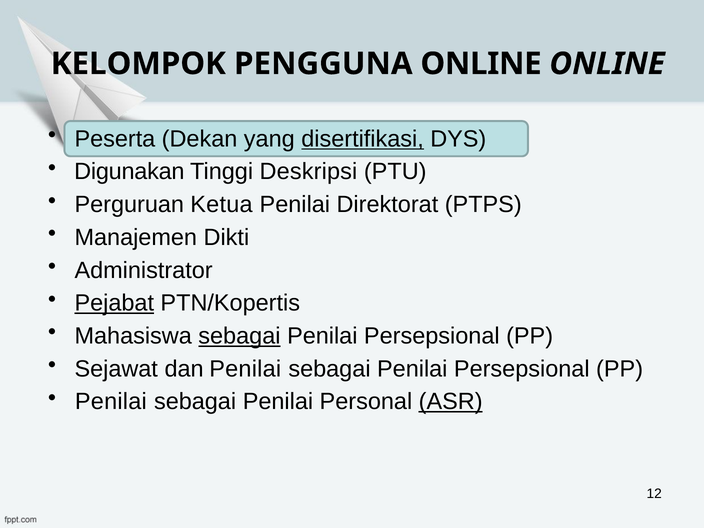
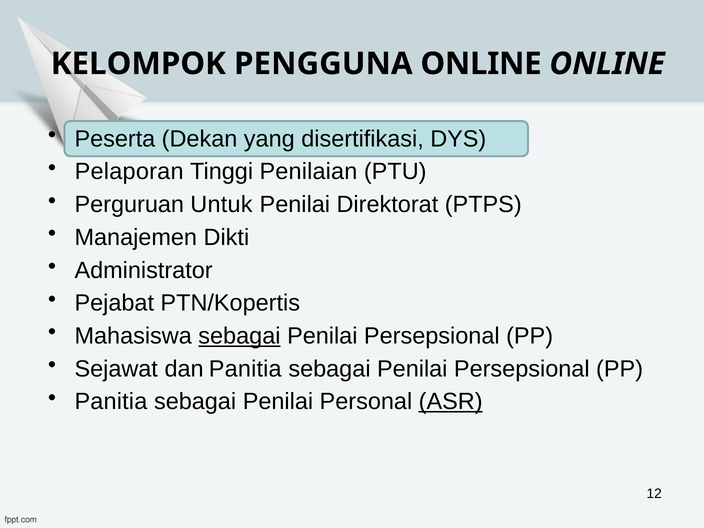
disertifikasi underline: present -> none
Digunakan: Digunakan -> Pelaporan
Deskripsi: Deskripsi -> Penilaian
Ketua: Ketua -> Untuk
Pejabat underline: present -> none
dan Penilai: Penilai -> Panitia
Penilai at (111, 402): Penilai -> Panitia
